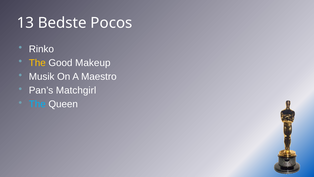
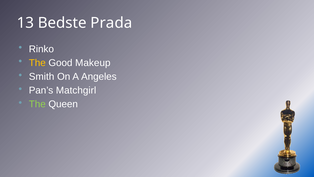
Pocos: Pocos -> Prada
Musik: Musik -> Smith
Maestro: Maestro -> Angeles
The at (37, 104) colour: light blue -> light green
